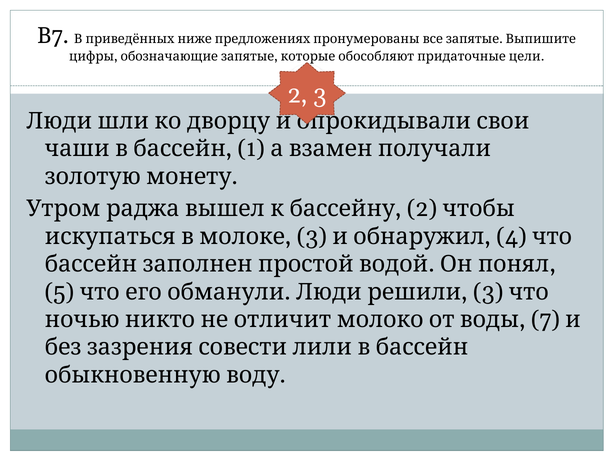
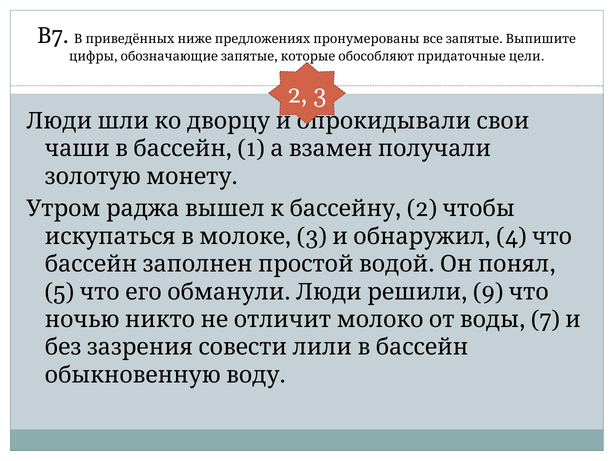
3 at (488, 292): 3 -> 9
